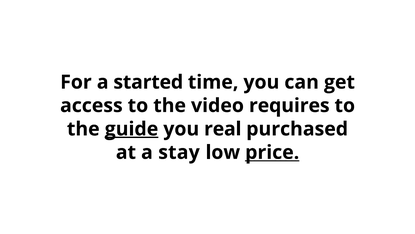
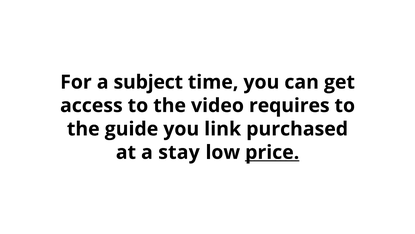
started: started -> subject
guide underline: present -> none
real: real -> link
